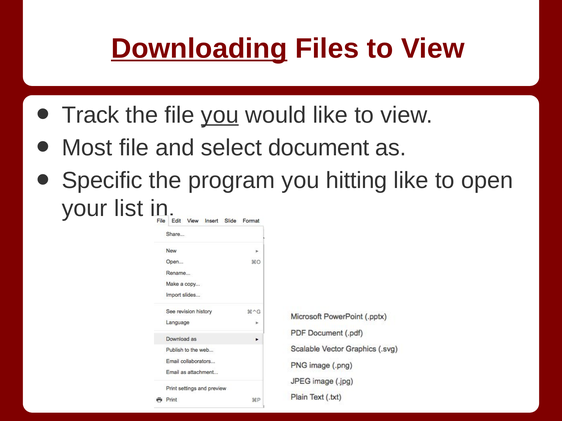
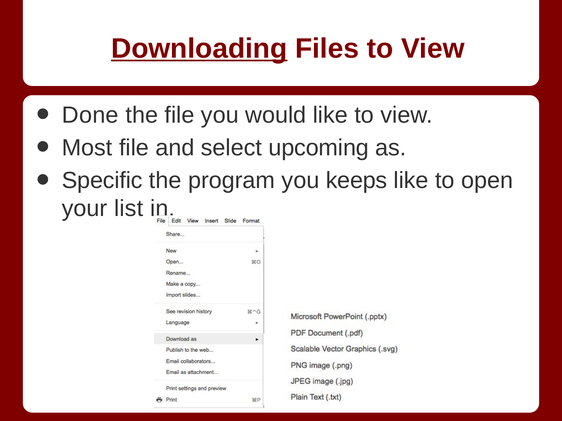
Track: Track -> Done
you at (220, 115) underline: present -> none
document: document -> upcoming
hitting: hitting -> keeps
